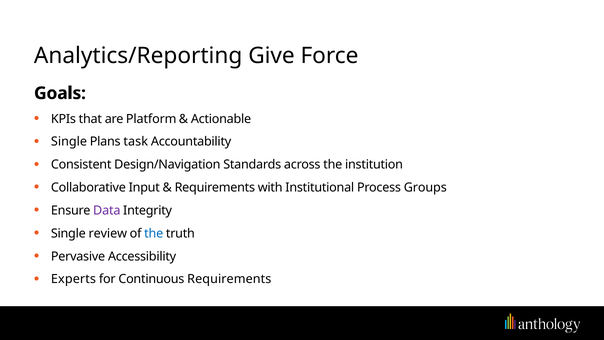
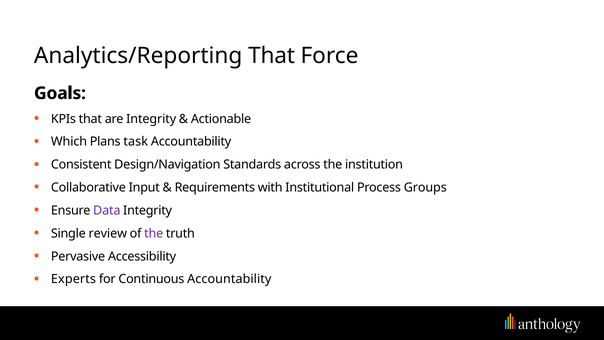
Analytics/Reporting Give: Give -> That
are Platform: Platform -> Integrity
Single at (69, 142): Single -> Which
the at (154, 233) colour: blue -> purple
Continuous Requirements: Requirements -> Accountability
